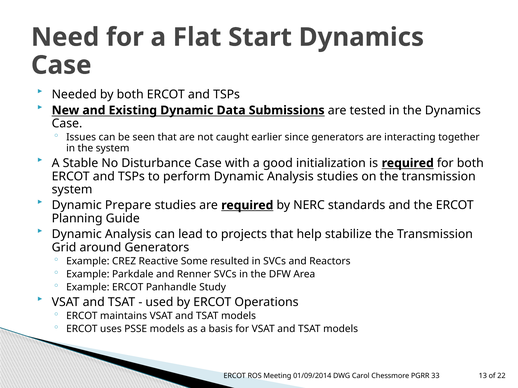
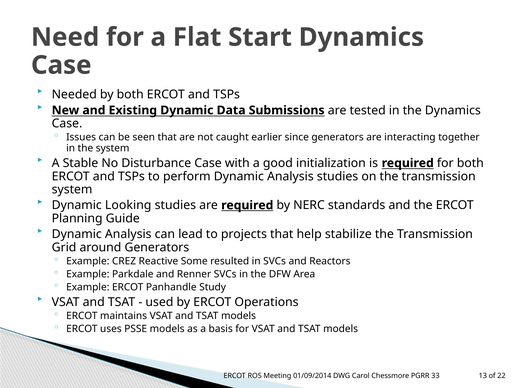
Prepare: Prepare -> Looking
